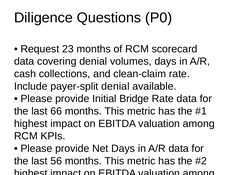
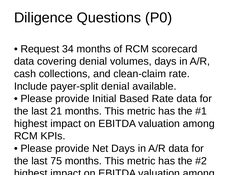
23: 23 -> 34
Bridge: Bridge -> Based
66: 66 -> 21
56: 56 -> 75
